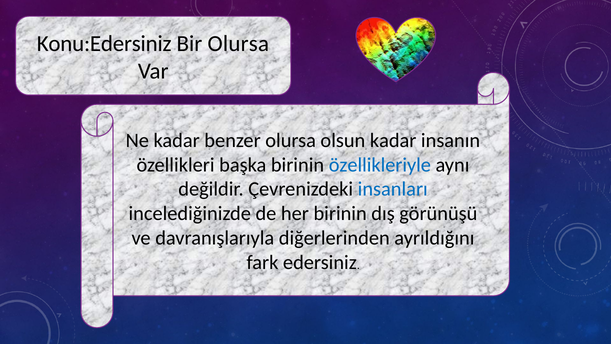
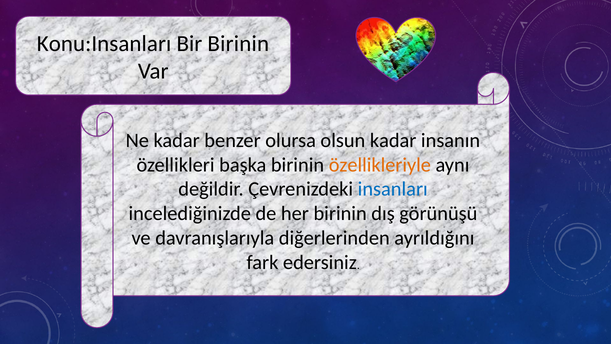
Konu:Edersiniz: Konu:Edersiniz -> Konu:Insanları
Bir Olursa: Olursa -> Birinin
özellikleriyle colour: blue -> orange
